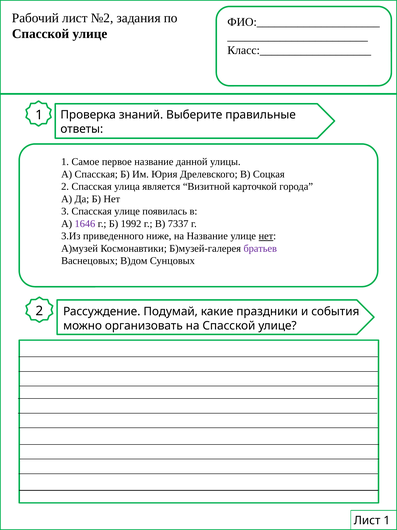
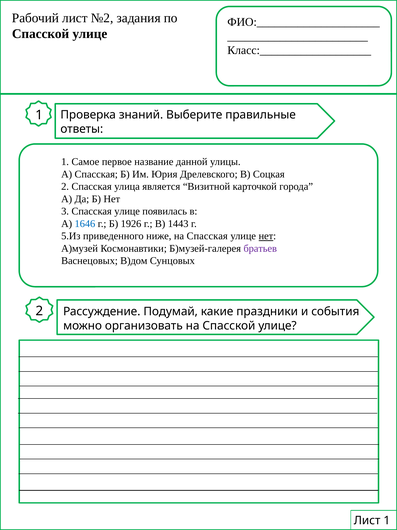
1646 colour: purple -> blue
1992: 1992 -> 1926
7337: 7337 -> 1443
3.Из: 3.Из -> 5.Из
на Название: Название -> Спасская
